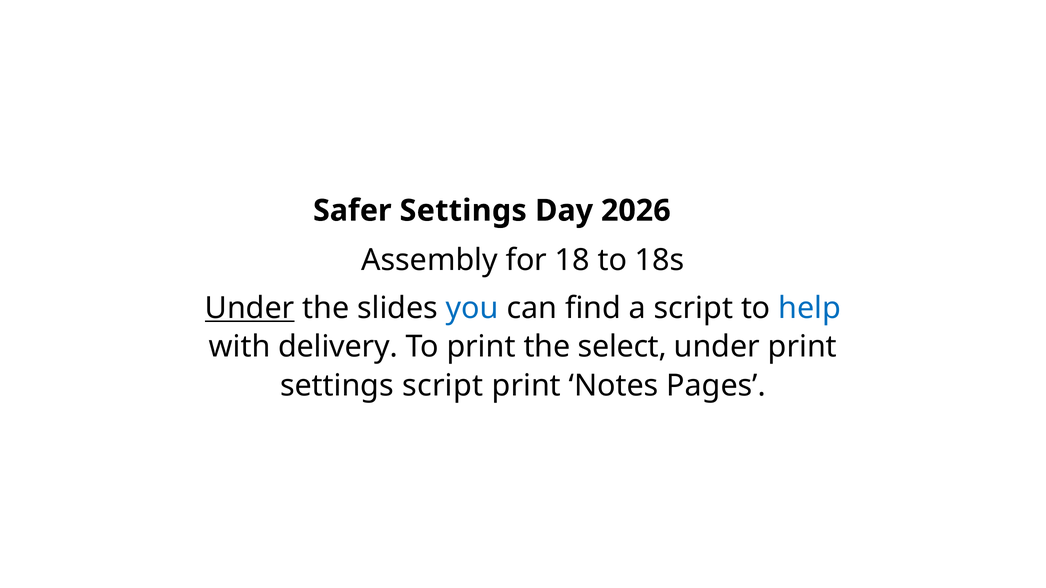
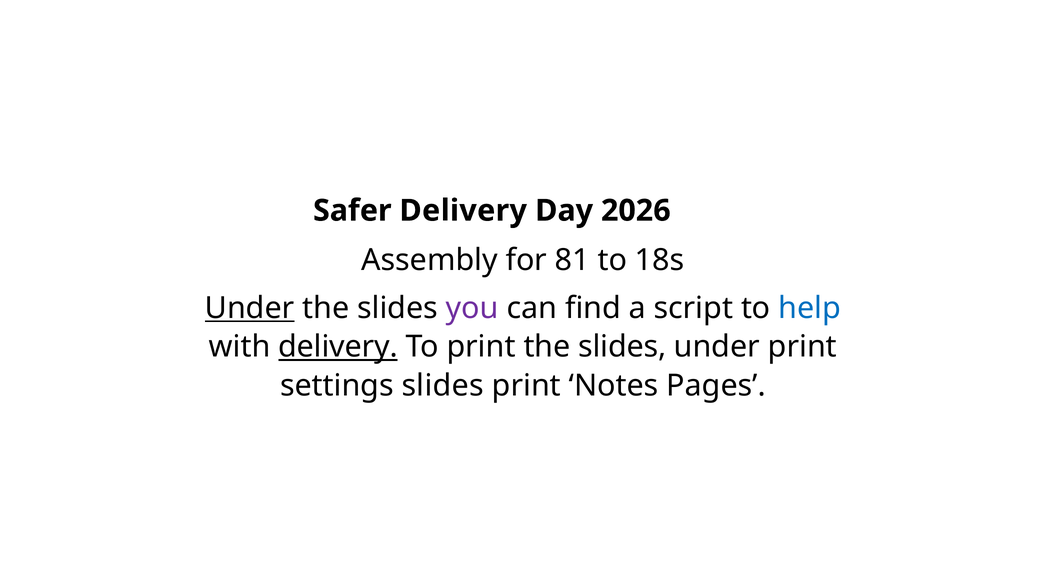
Safer Settings: Settings -> Delivery
18: 18 -> 81
you colour: blue -> purple
delivery at (338, 347) underline: none -> present
print the select: select -> slides
settings script: script -> slides
